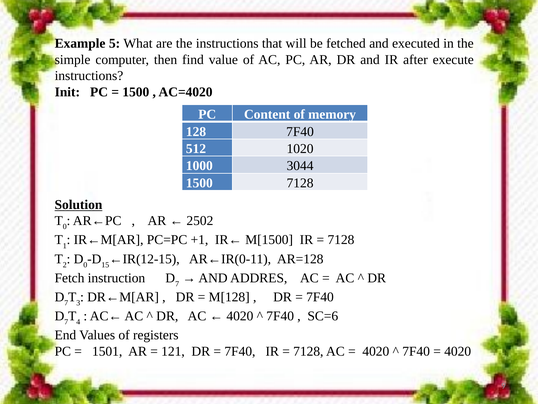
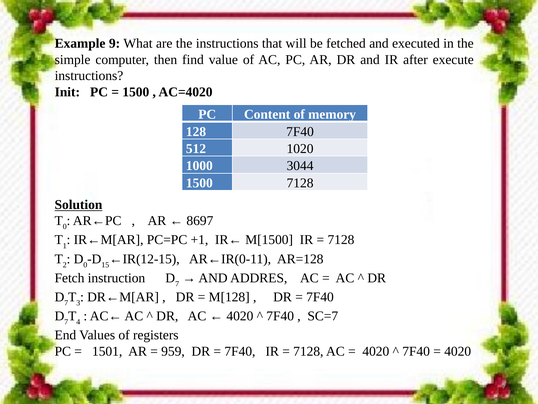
Example 5: 5 -> 9
2502: 2502 -> 8697
SC=6: SC=6 -> SC=7
121: 121 -> 959
